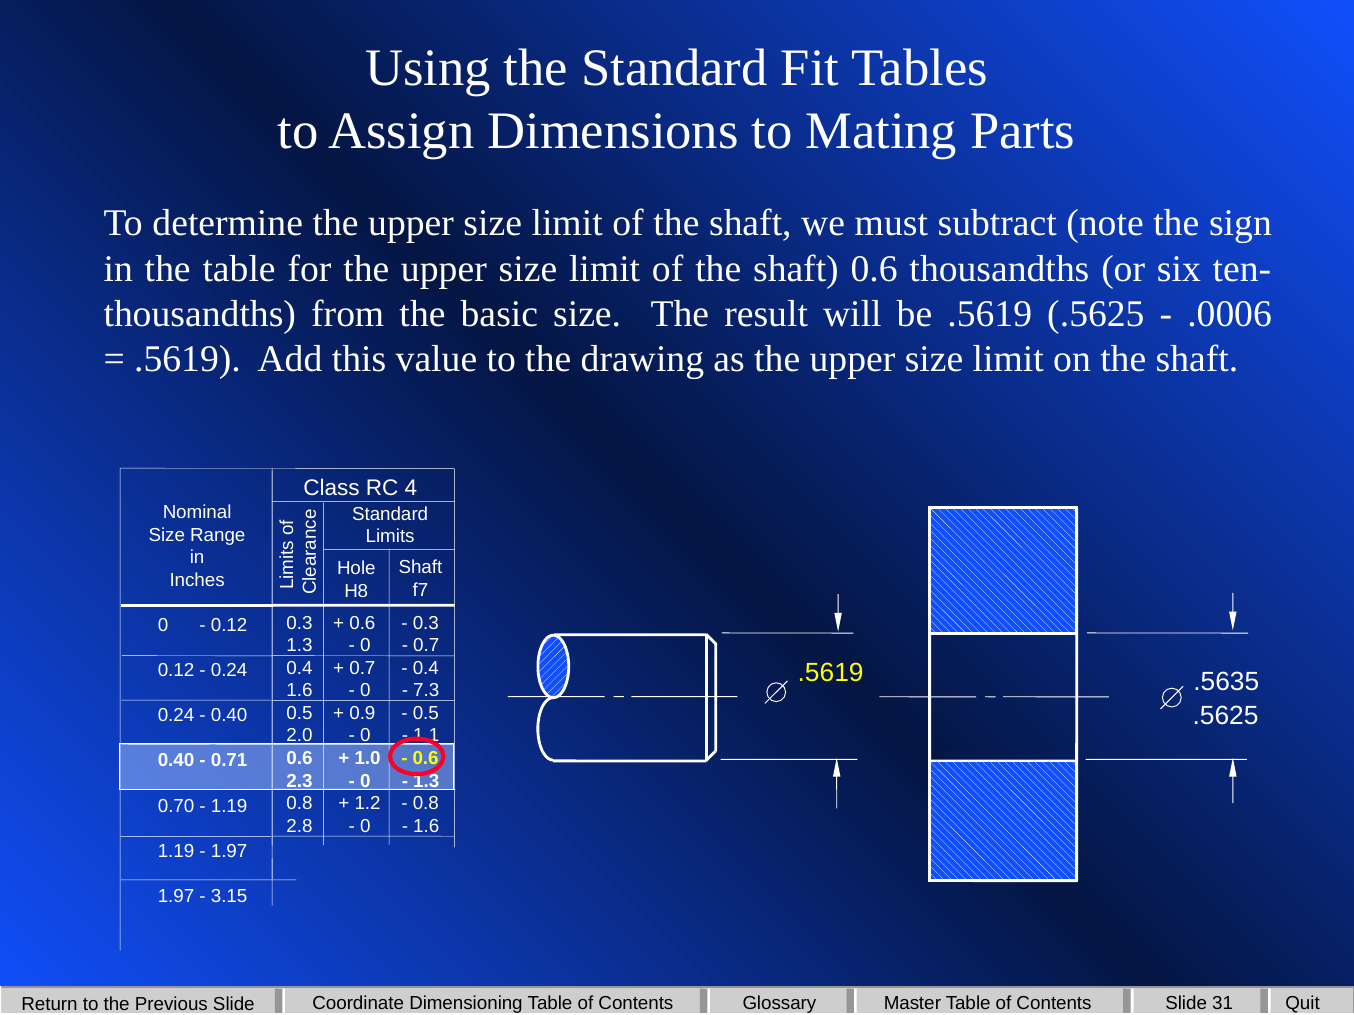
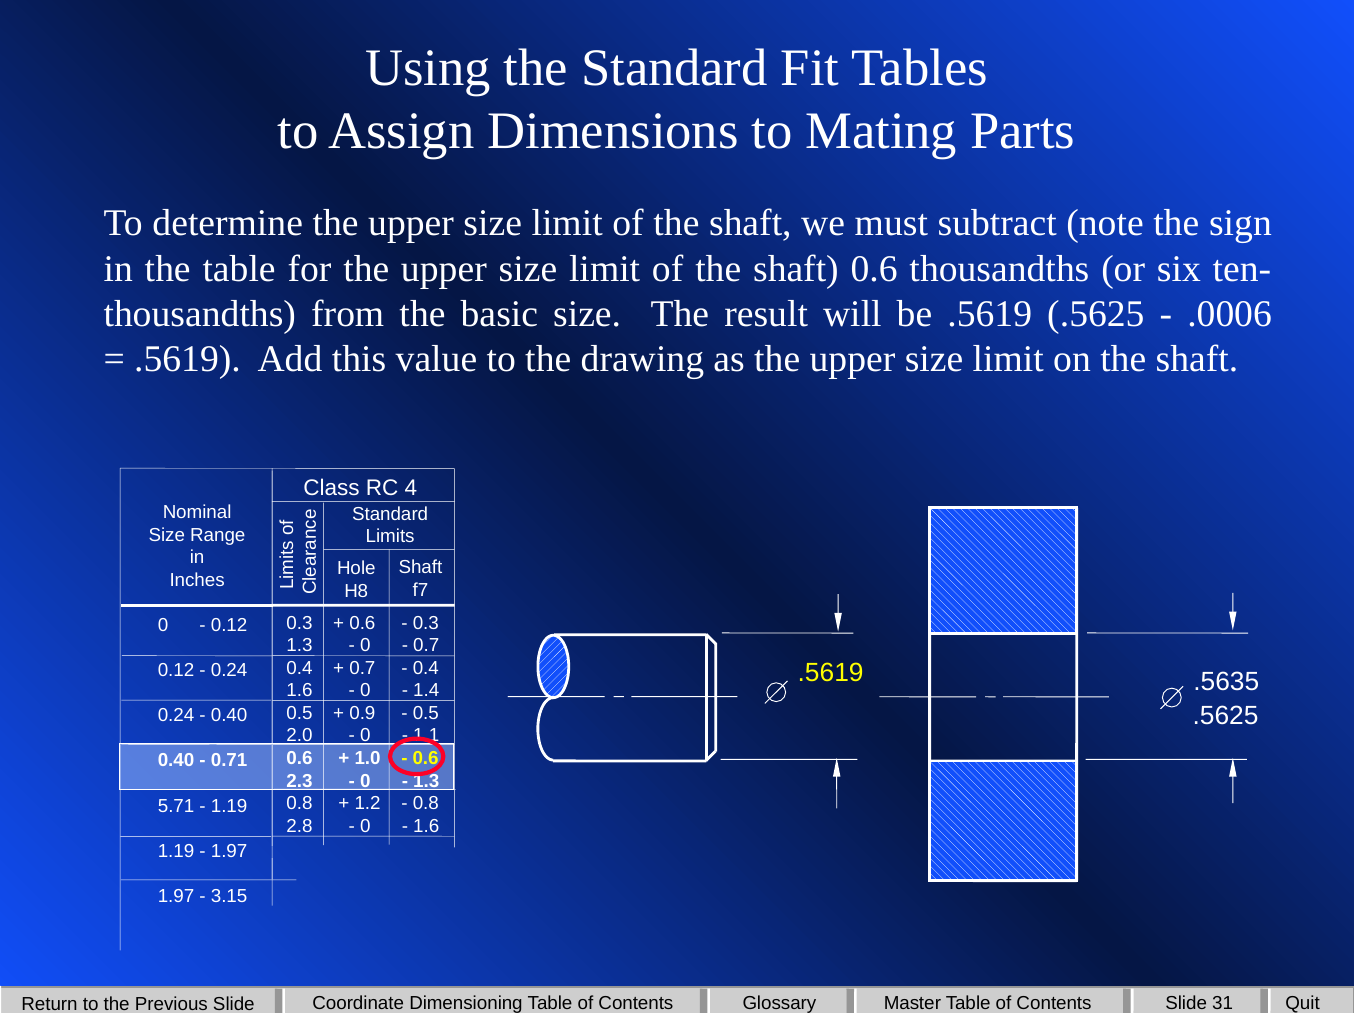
7.3: 7.3 -> 1.4
0.70: 0.70 -> 5.71
